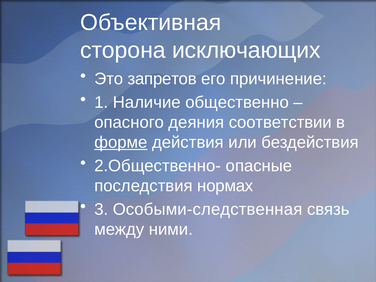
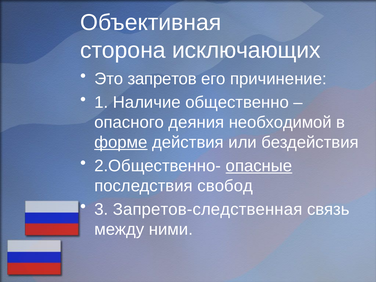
соответствии: соответствии -> необходимой
опасные underline: none -> present
нормах: нормах -> свобод
Особыми-следственная: Особыми-следственная -> Запретов-следственная
